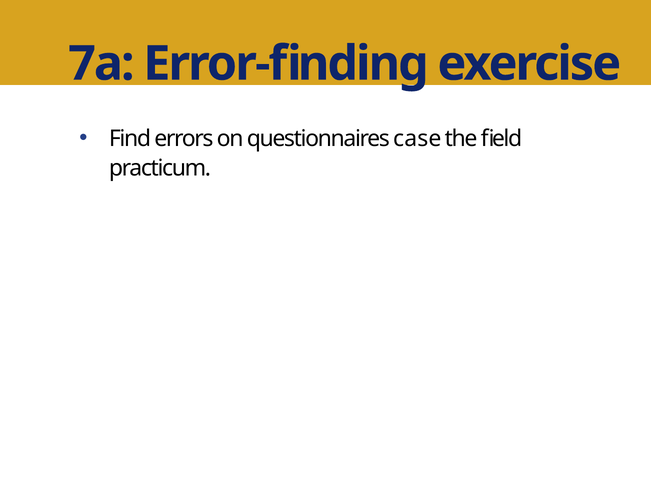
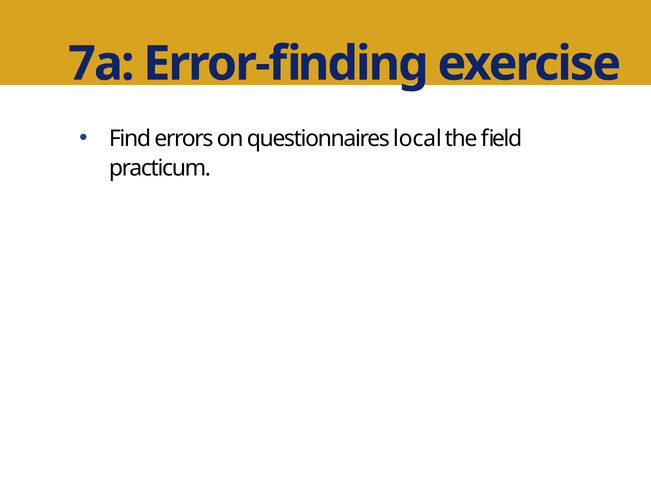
case: case -> local
